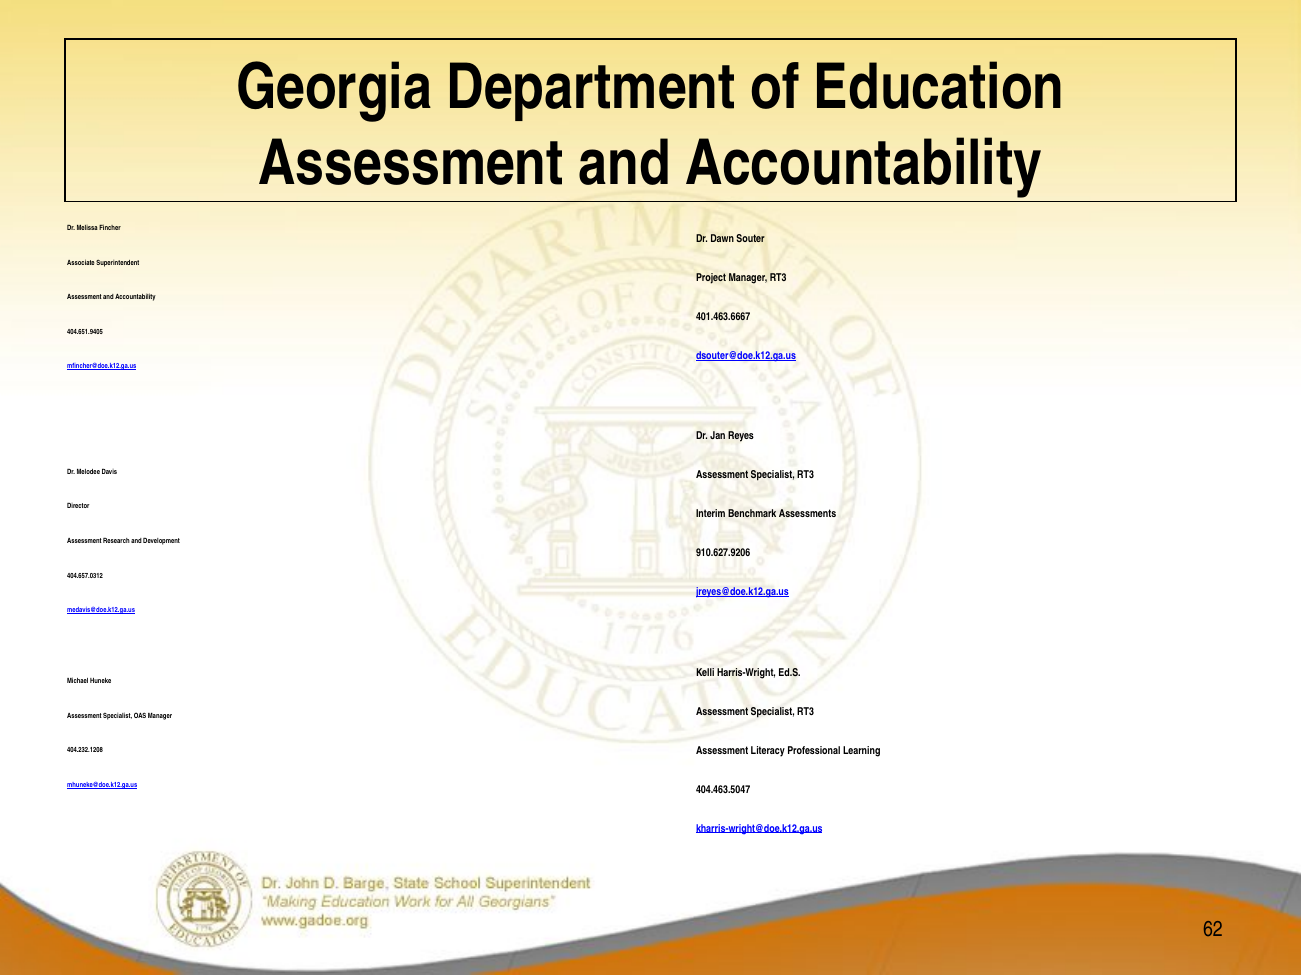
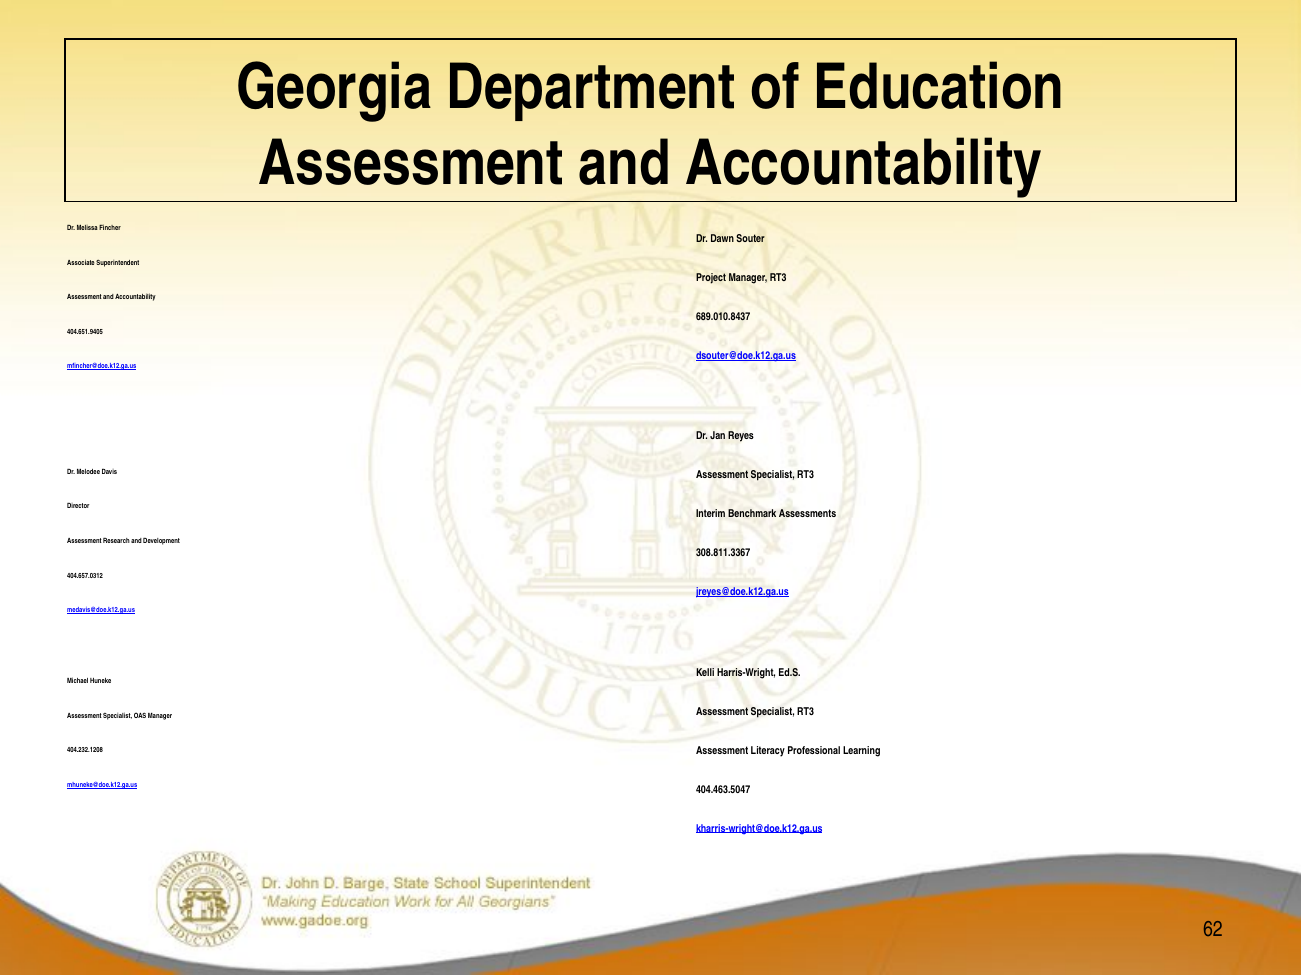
401.463.6667: 401.463.6667 -> 689.010.8437
910.627.9206: 910.627.9206 -> 308.811.3367
